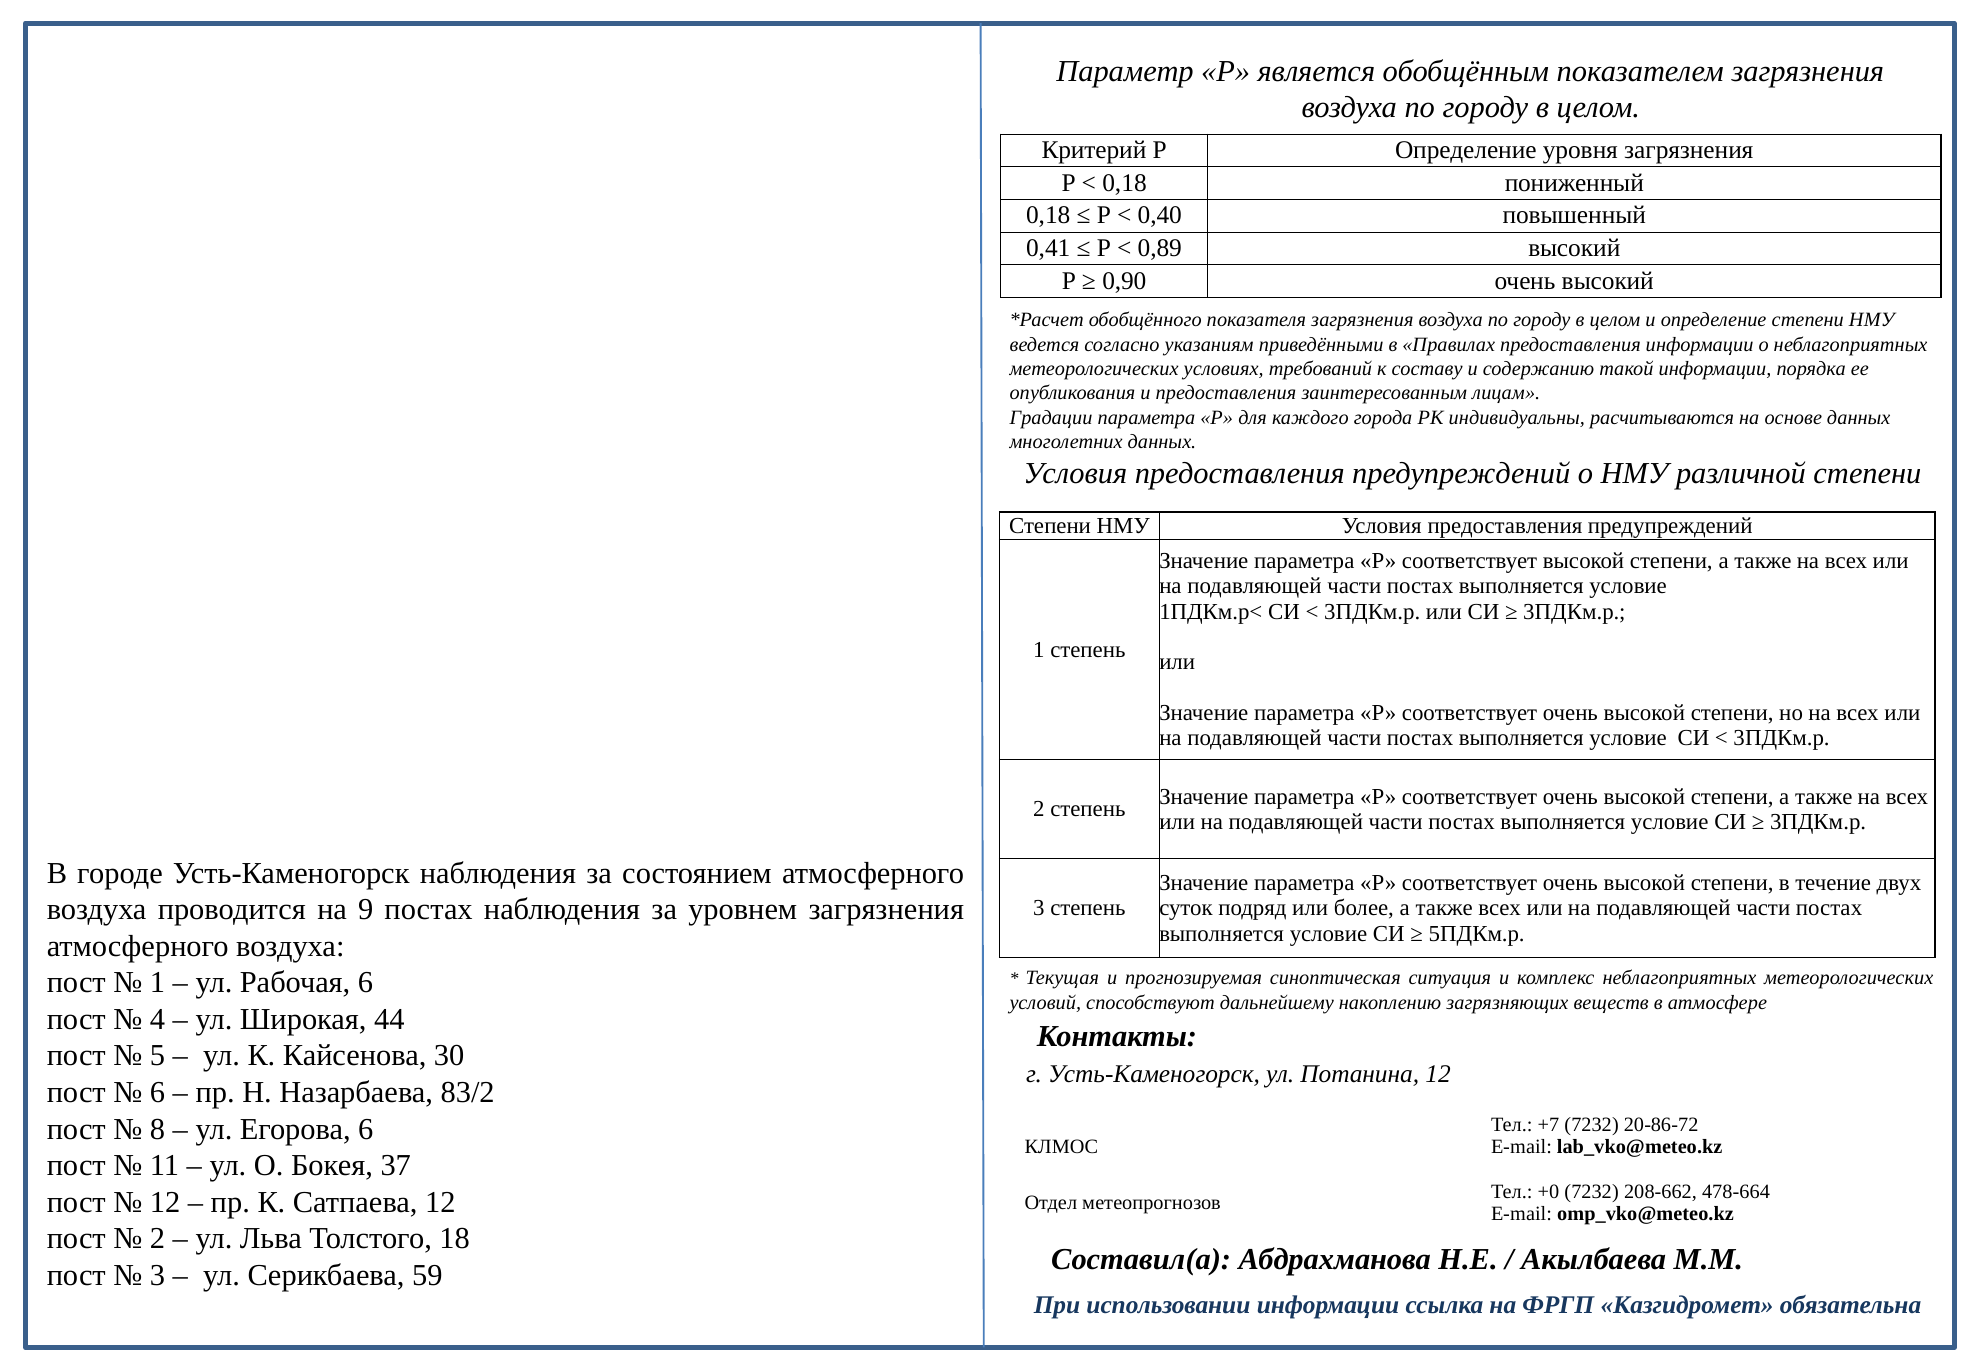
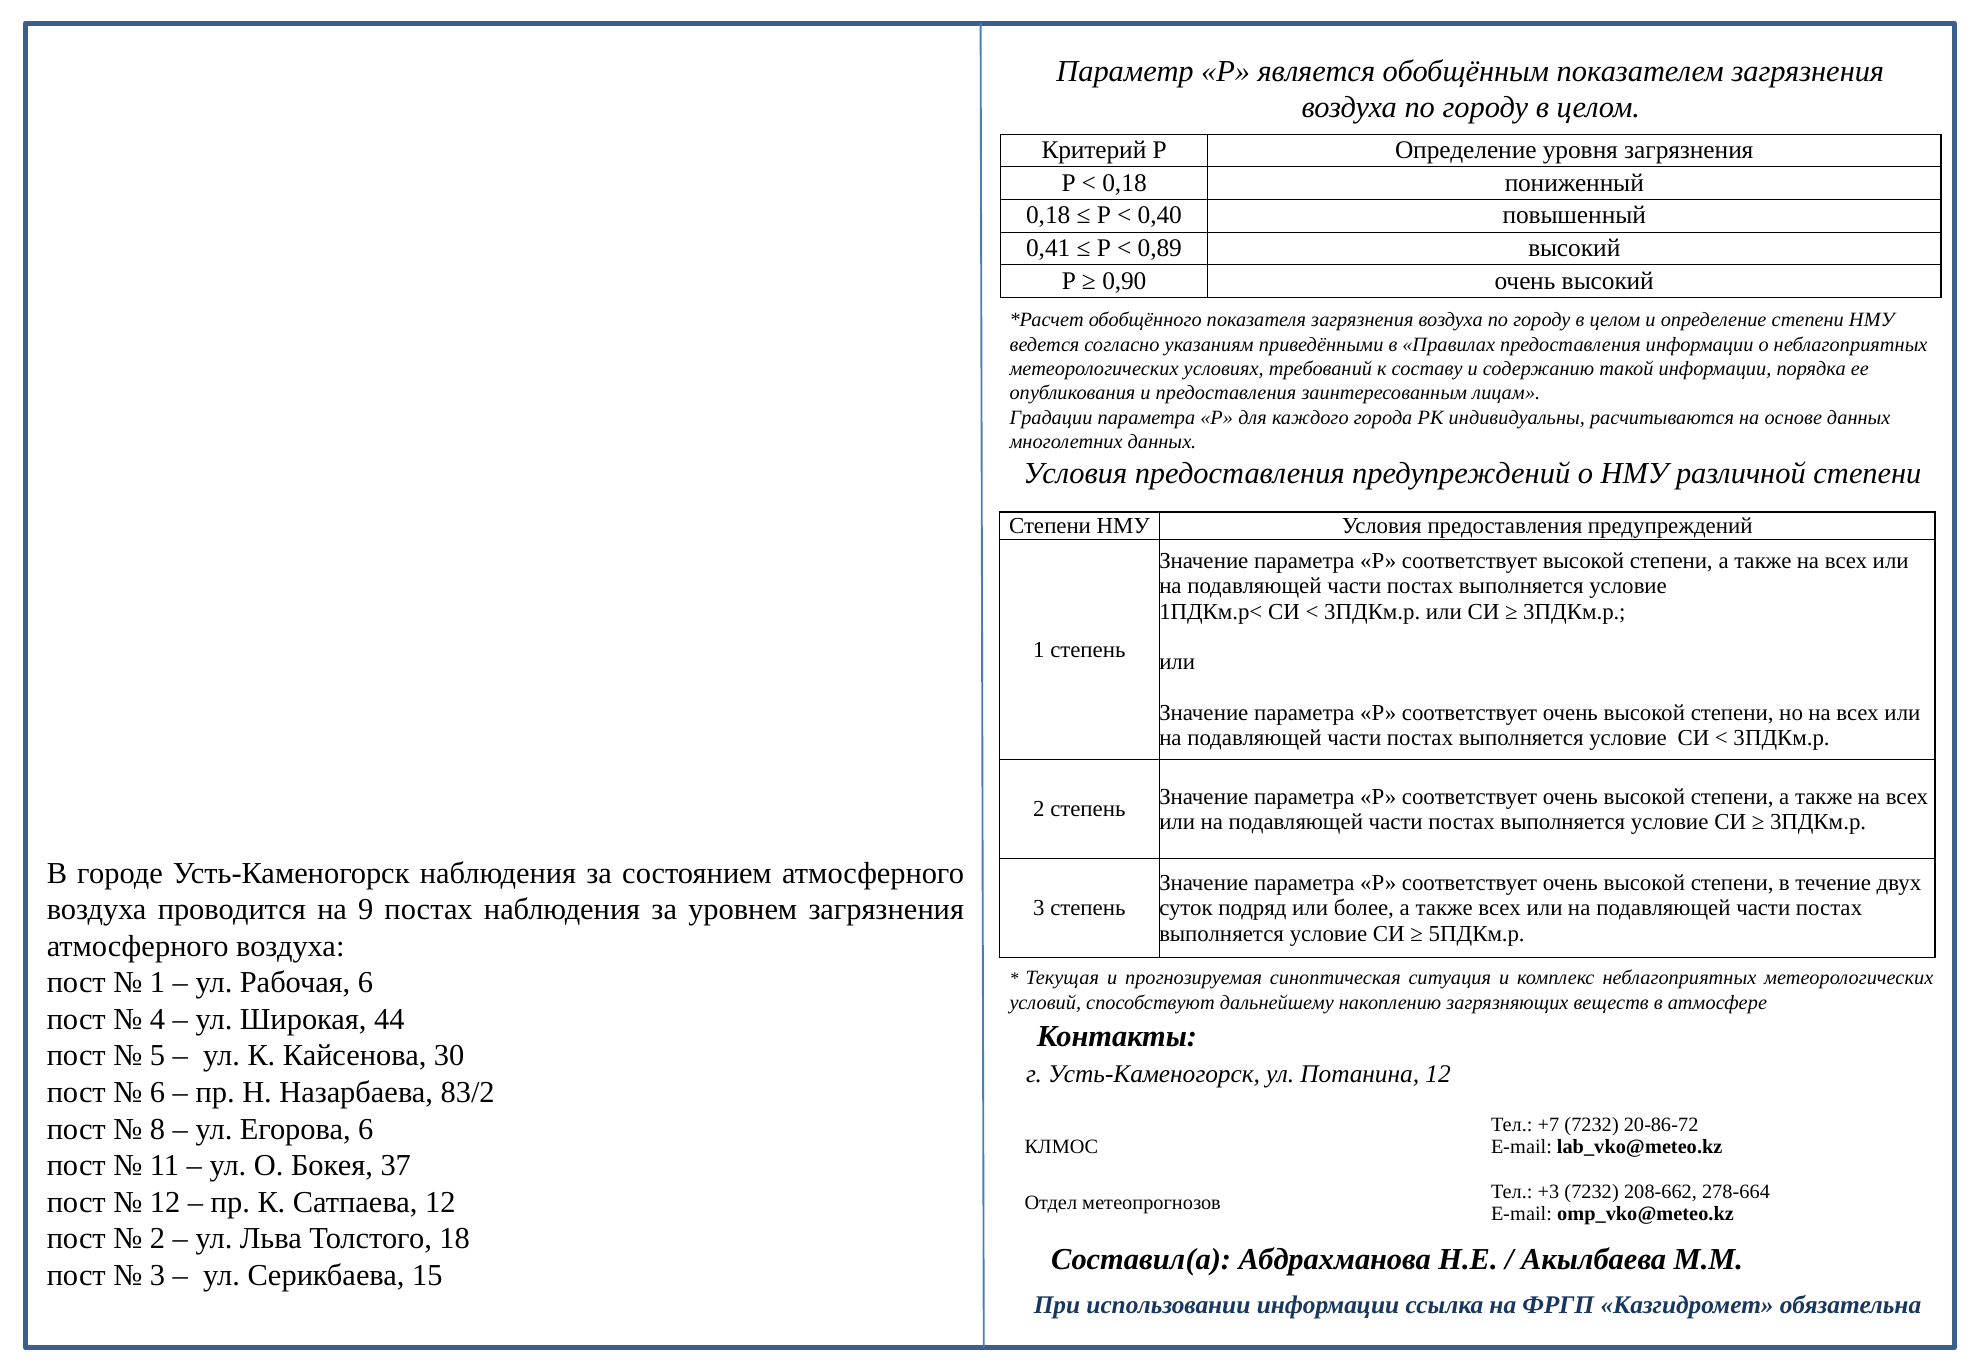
+0: +0 -> +3
478-664: 478-664 -> 278-664
59: 59 -> 15
